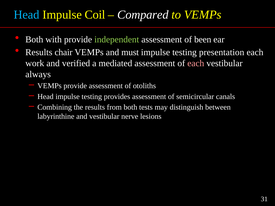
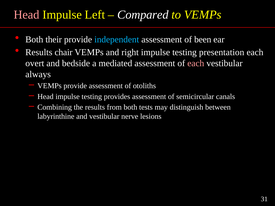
Head at (27, 15) colour: light blue -> pink
Coil: Coil -> Left
with: with -> their
independent colour: light green -> light blue
must: must -> right
work: work -> overt
verified: verified -> bedside
